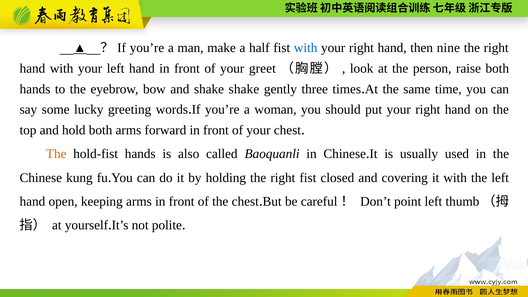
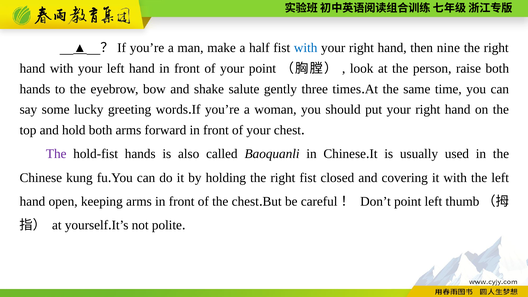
your greet: greet -> point
shake shake: shake -> salute
The at (56, 154) colour: orange -> purple
